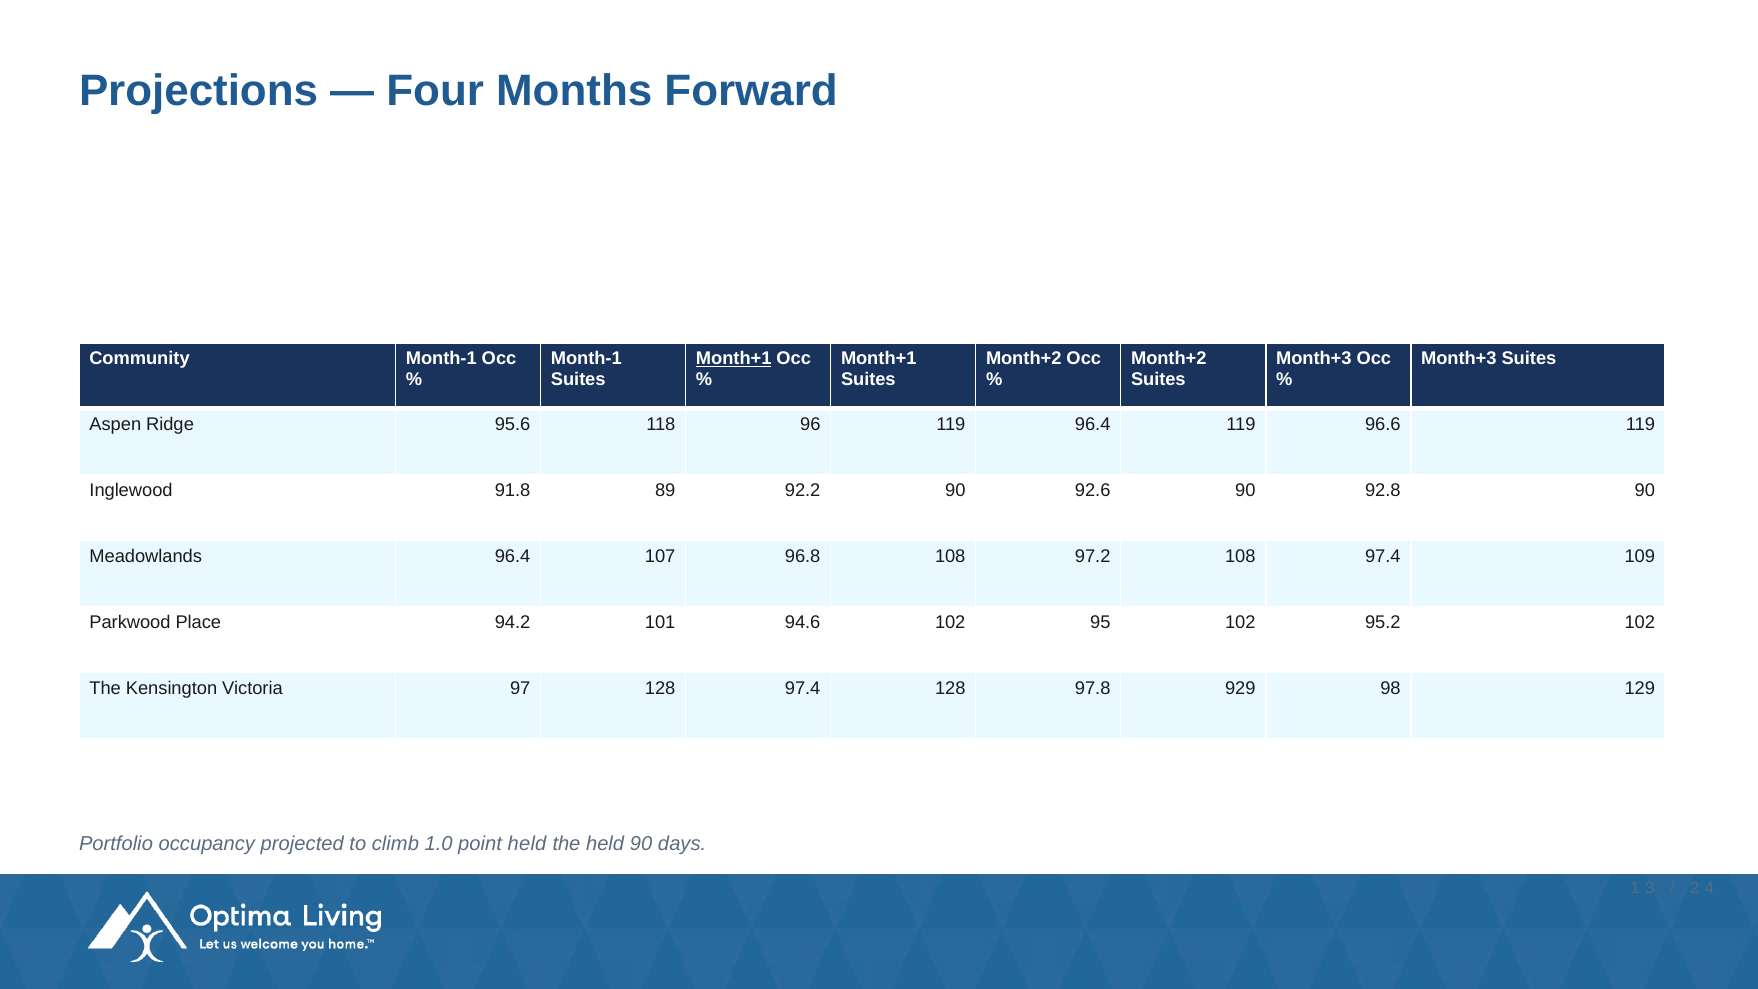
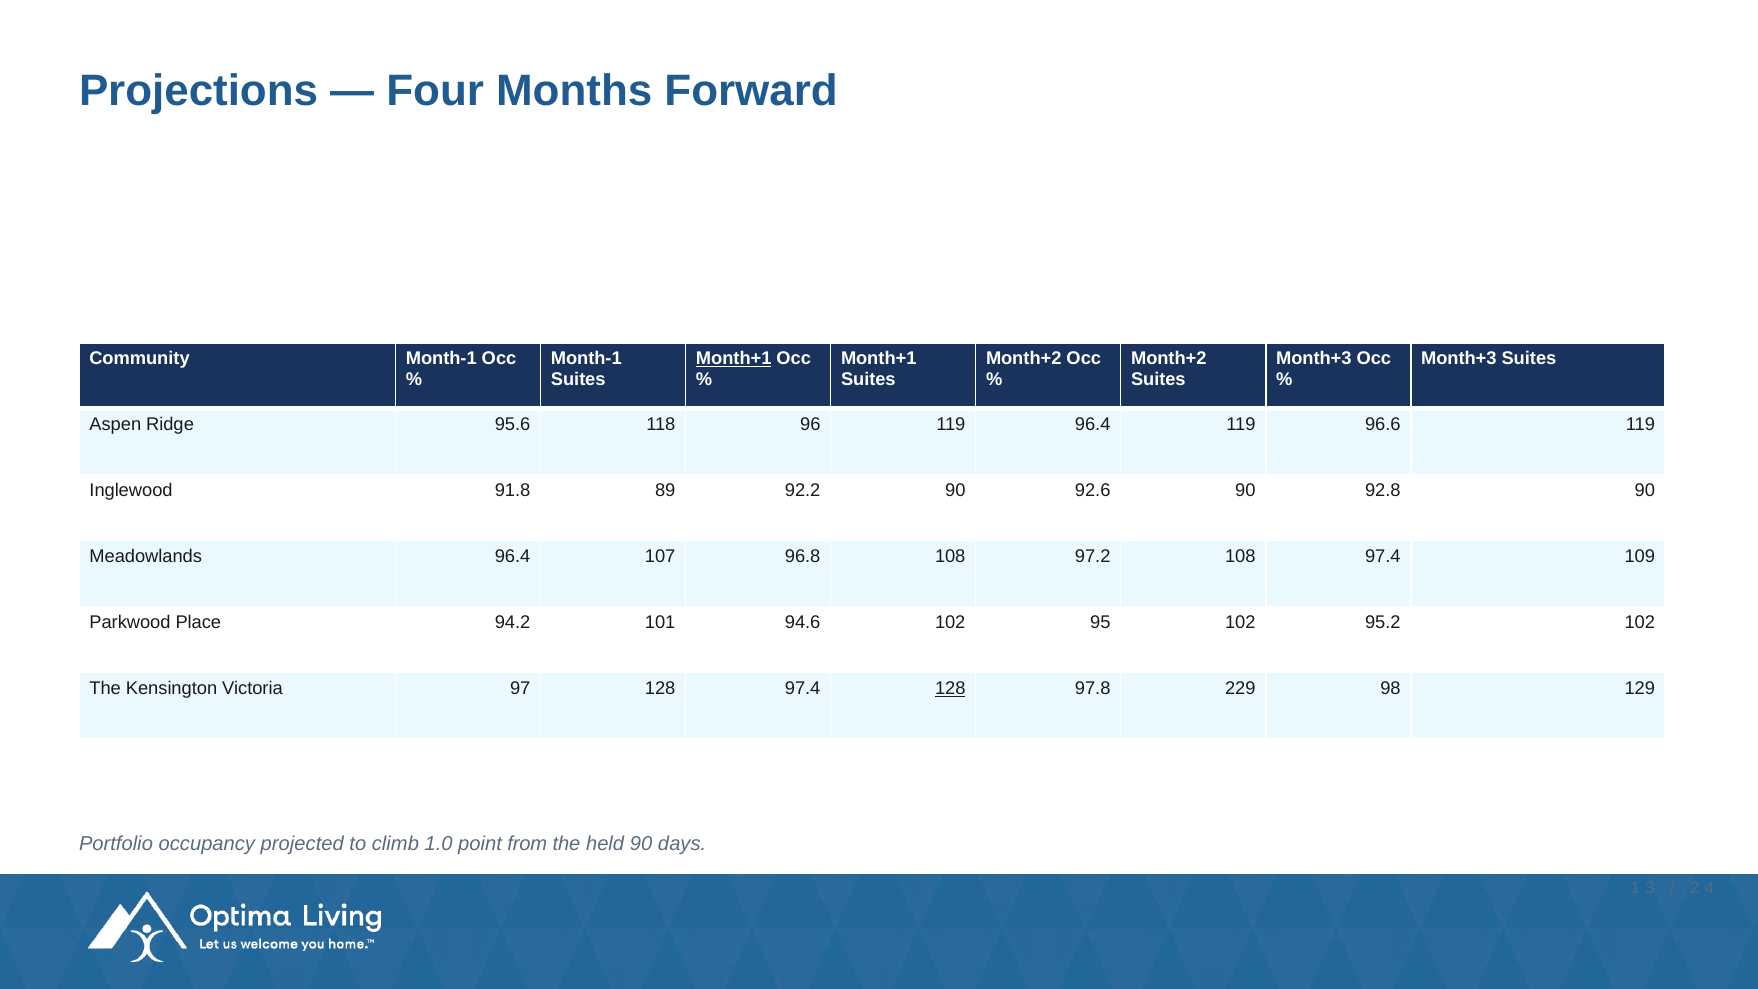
128 at (950, 688) underline: none -> present
929: 929 -> 229
point held: held -> from
